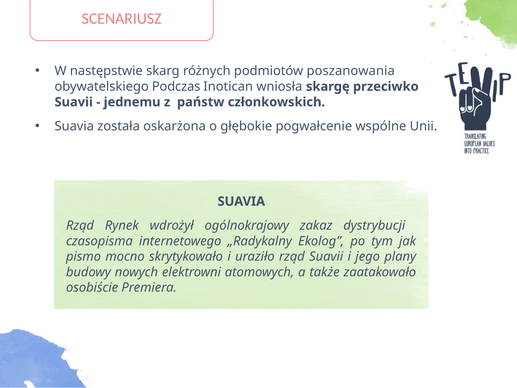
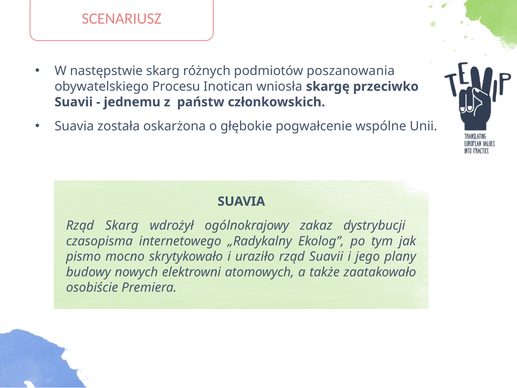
Podczas: Podczas -> Procesu
Rząd Rynek: Rynek -> Skarg
